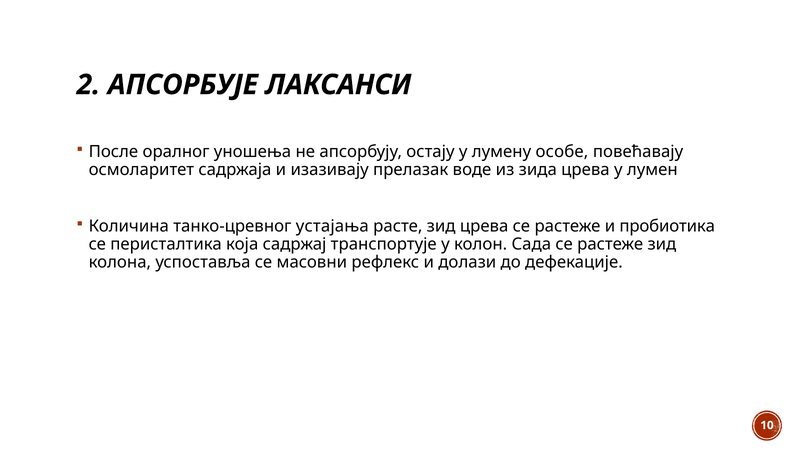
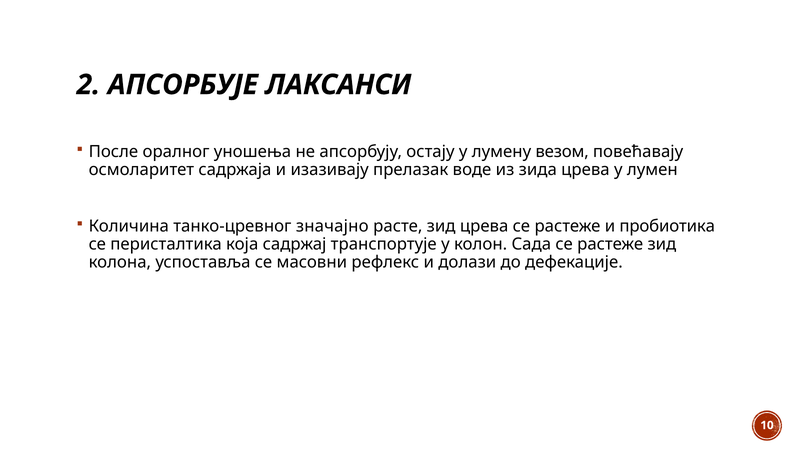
особе: особе -> везом
устајања: устајања -> значајно
